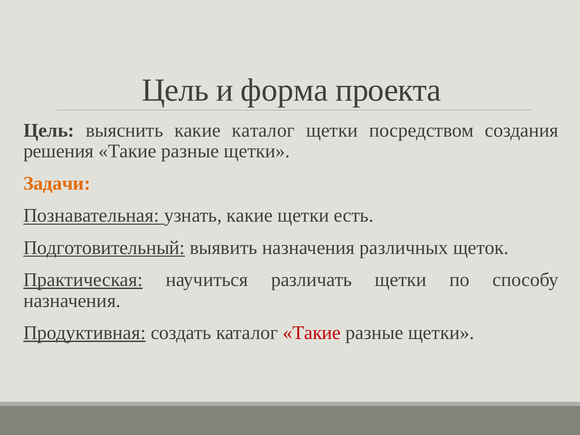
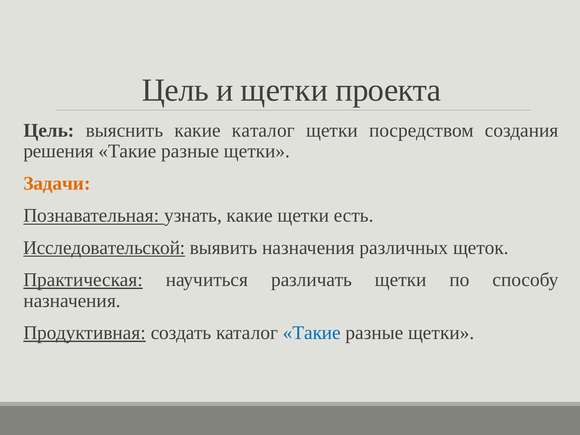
и форма: форма -> щетки
Подготовительный: Подготовительный -> Исследовательской
Такие at (312, 333) colour: red -> blue
